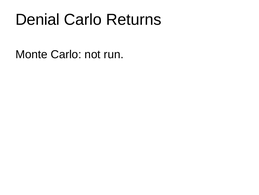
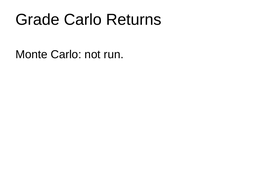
Denial: Denial -> Grade
